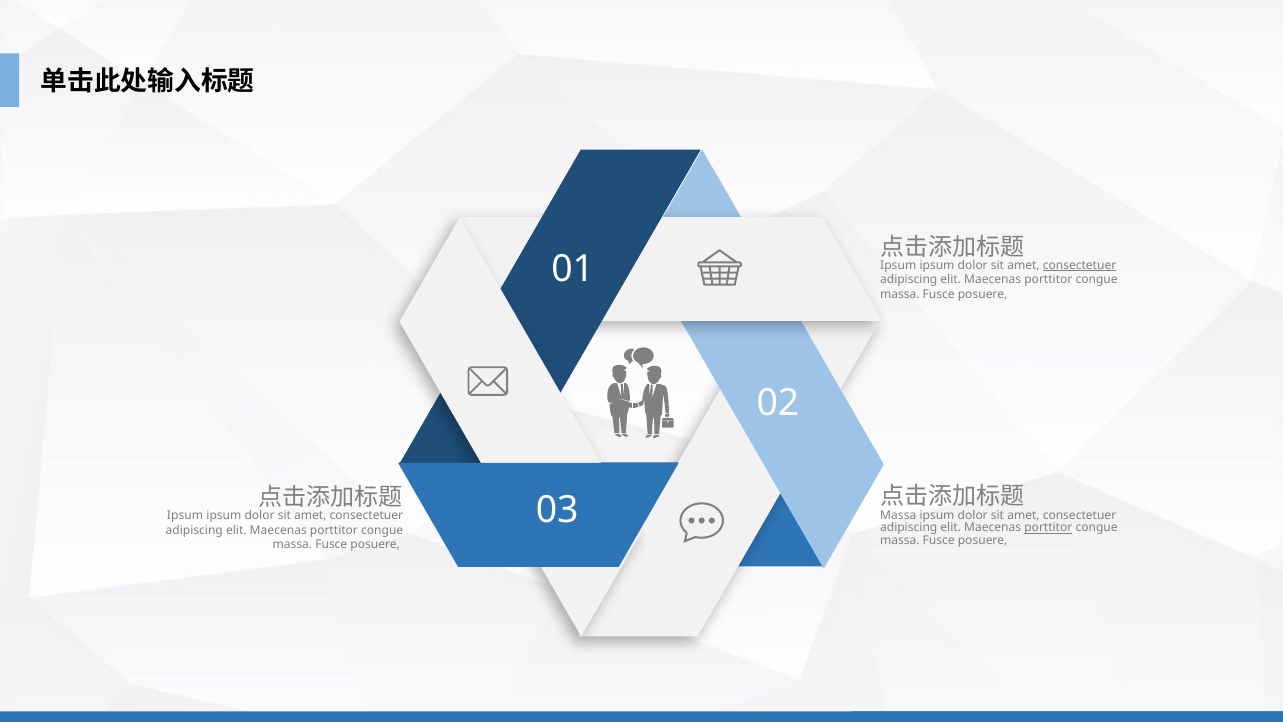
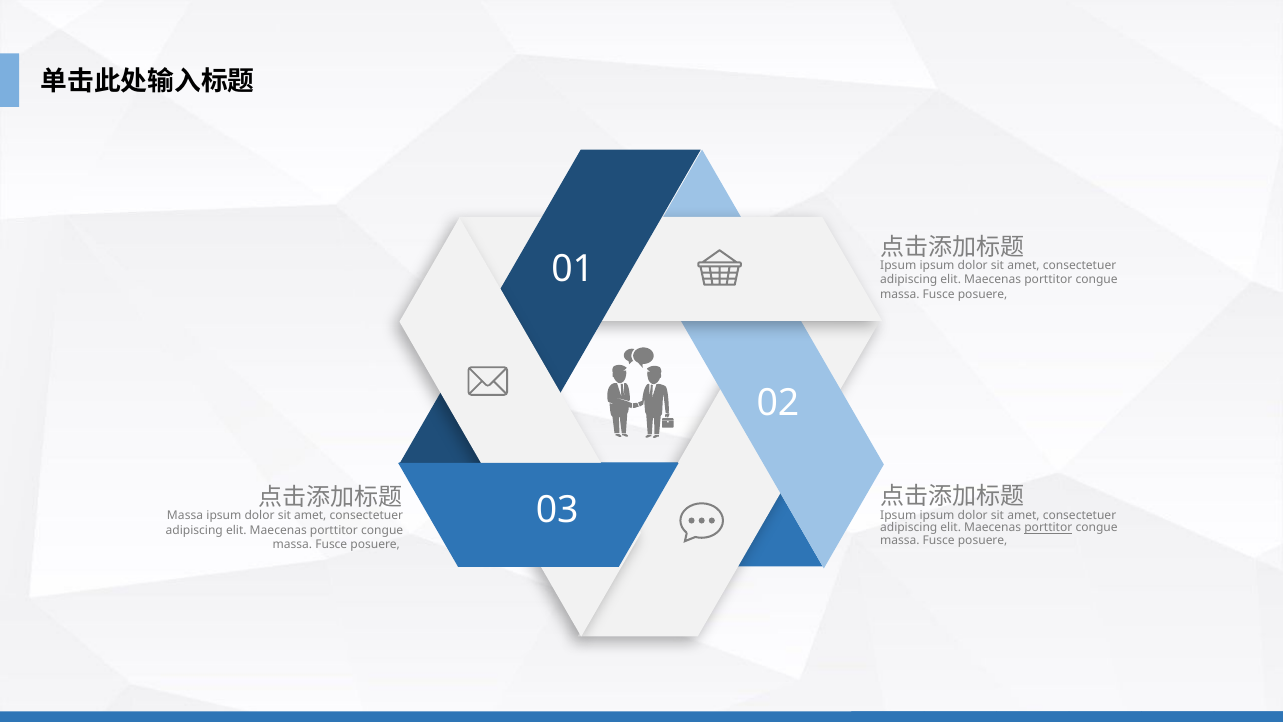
consectetuer at (1080, 265) underline: present -> none
Massa at (898, 515): Massa -> Ipsum
Ipsum at (185, 515): Ipsum -> Massa
